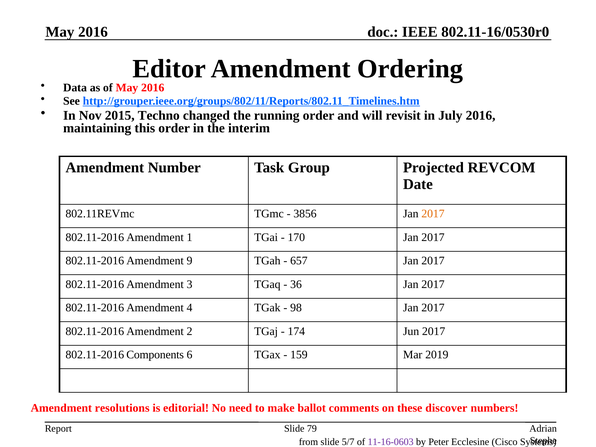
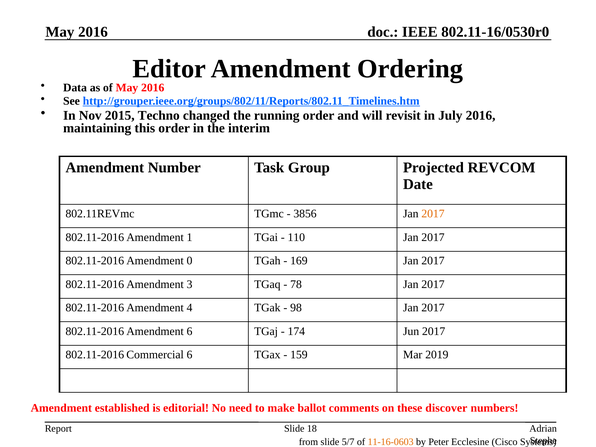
170: 170 -> 110
9: 9 -> 0
657: 657 -> 169
36: 36 -> 78
Amendment 2: 2 -> 6
Components: Components -> Commercial
resolutions: resolutions -> established
79: 79 -> 18
11-16-0603 colour: purple -> orange
